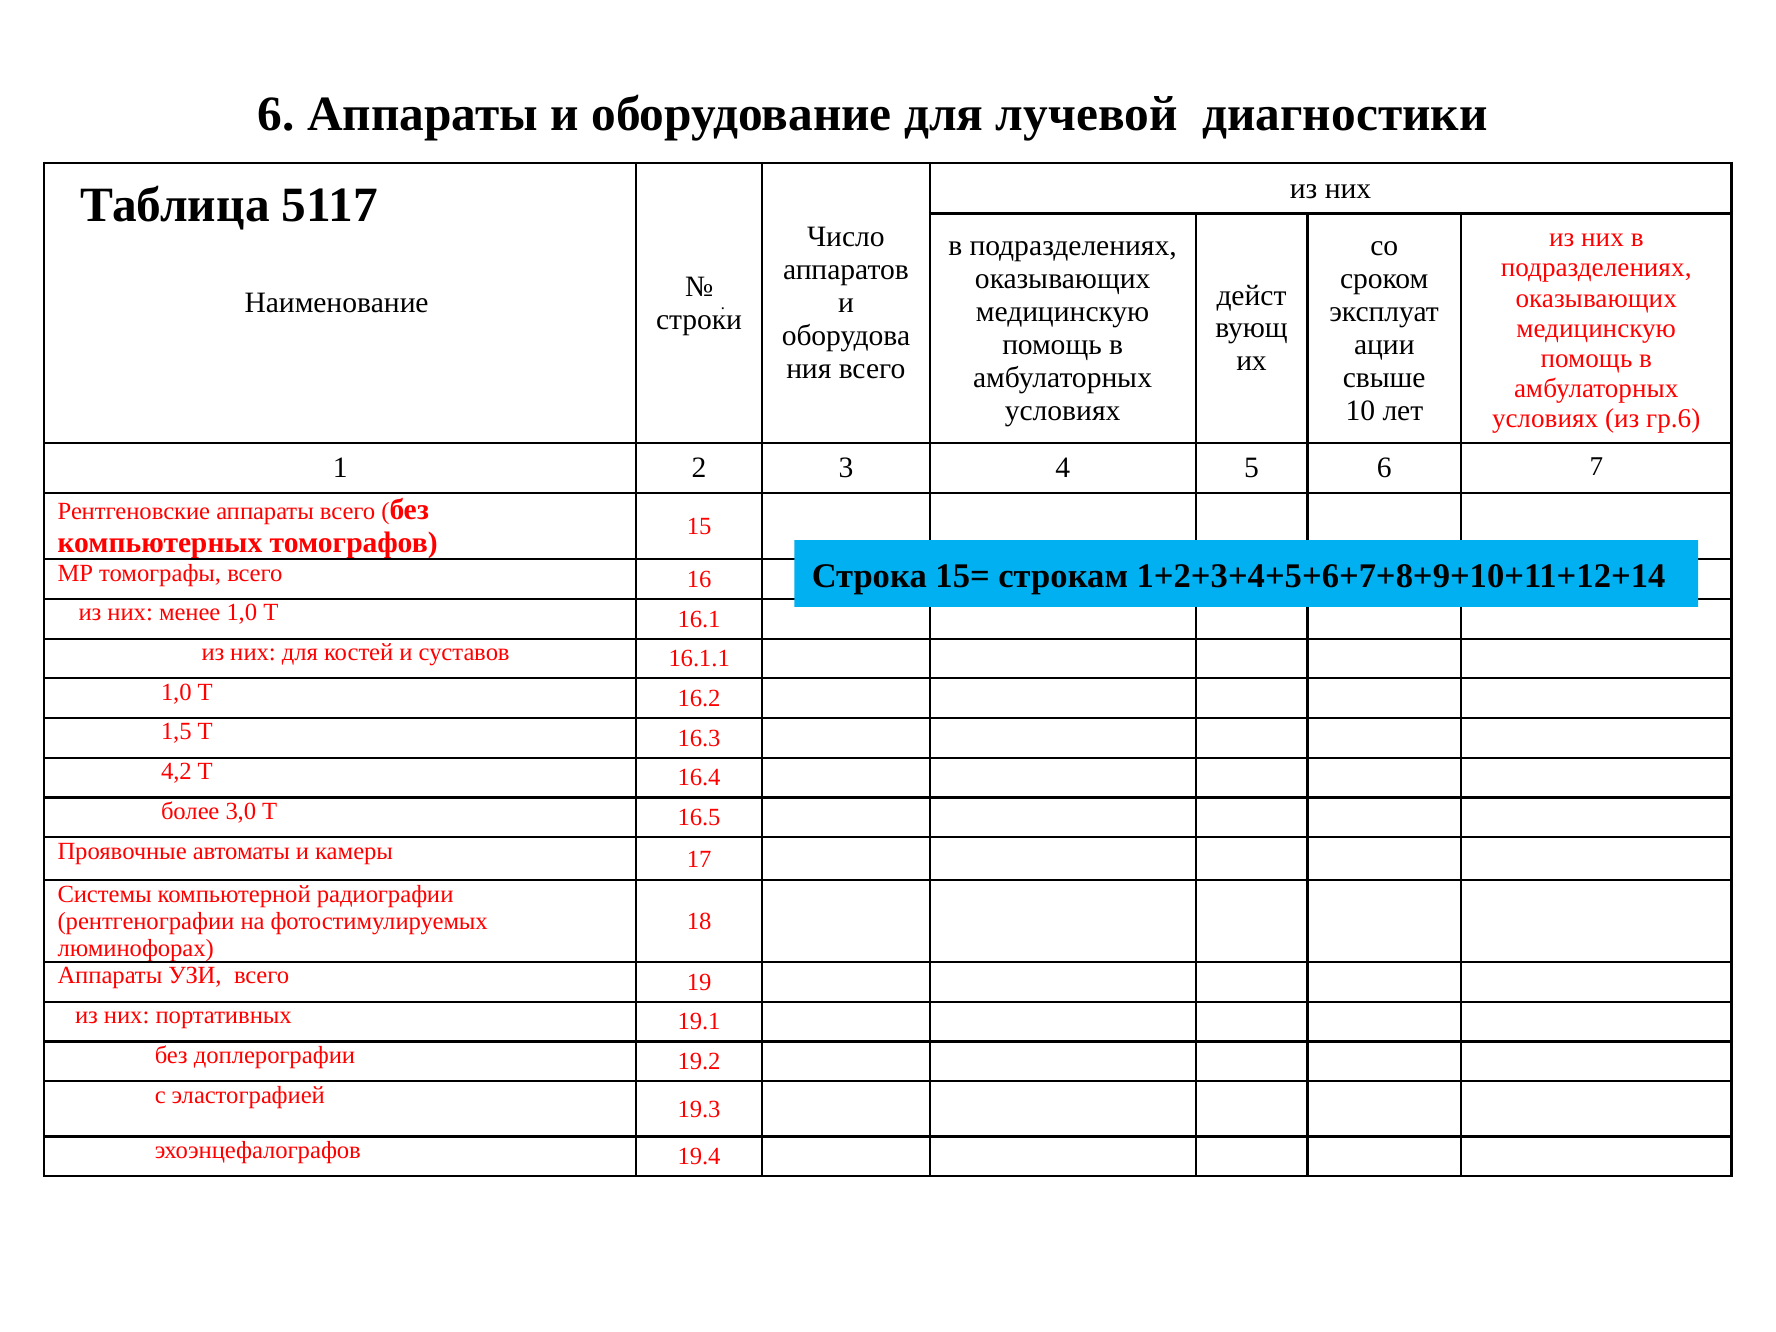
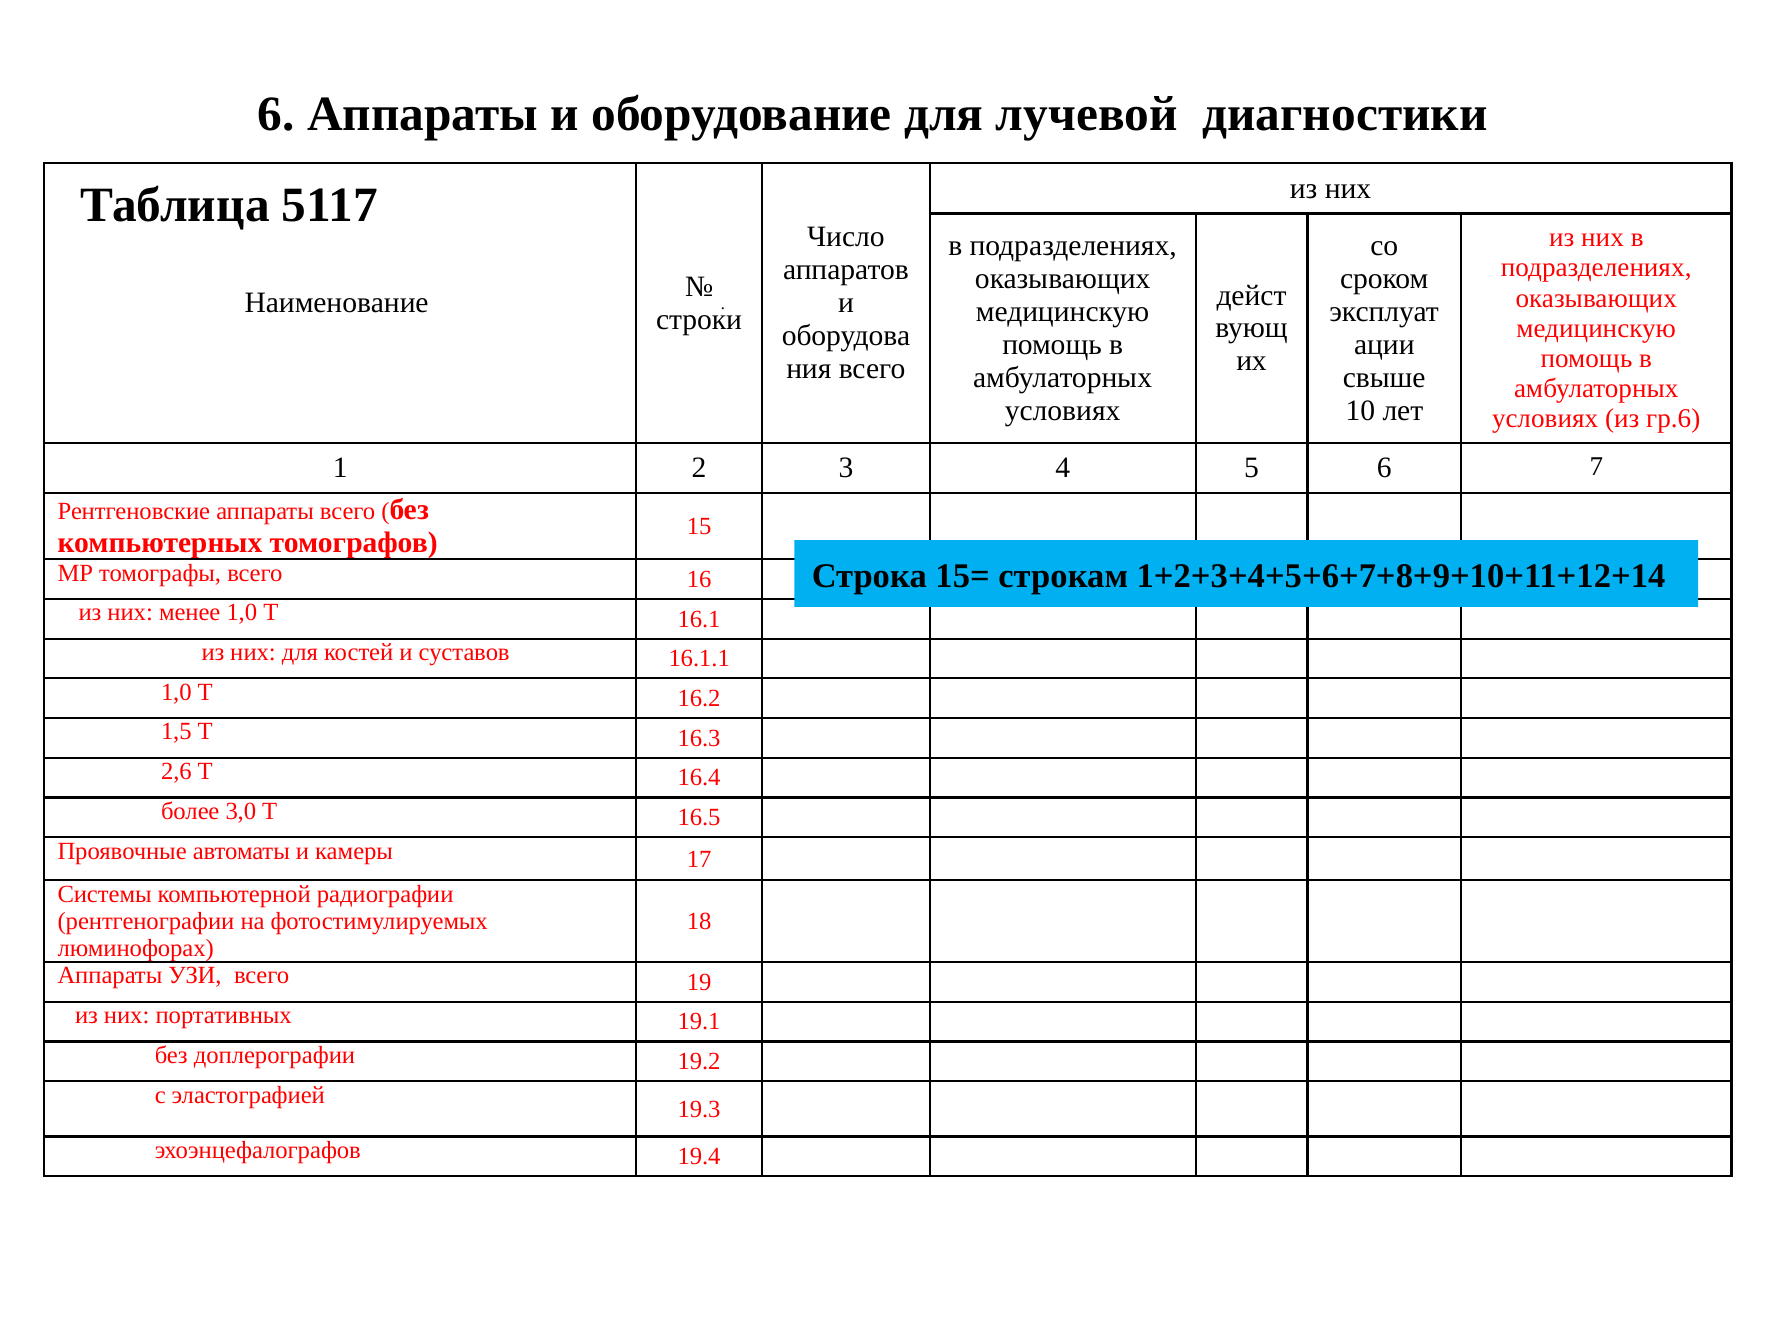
4,2: 4,2 -> 2,6
